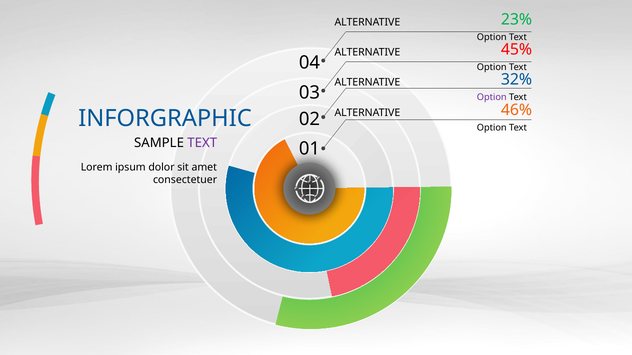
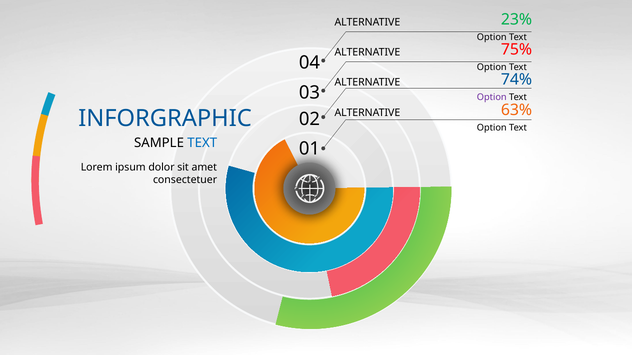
45%: 45% -> 75%
32%: 32% -> 74%
46%: 46% -> 63%
TEXT at (202, 143) colour: purple -> blue
